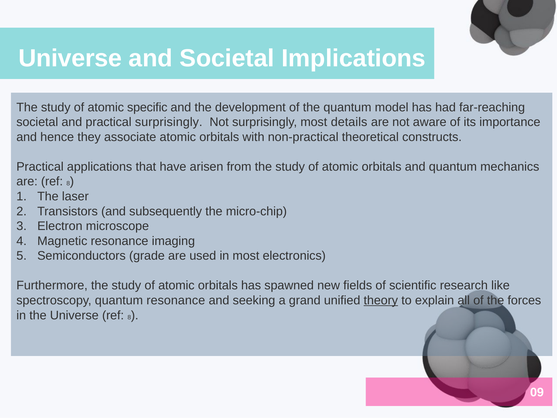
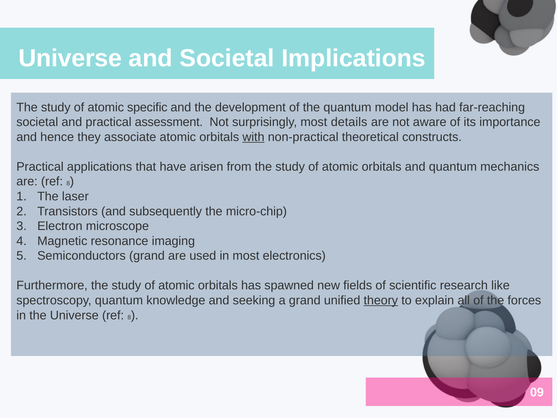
practical surprisingly: surprisingly -> assessment
with underline: none -> present
Semiconductors grade: grade -> grand
quantum resonance: resonance -> knowledge
